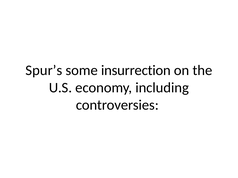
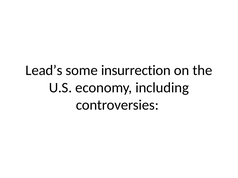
Spur’s: Spur’s -> Lead’s
